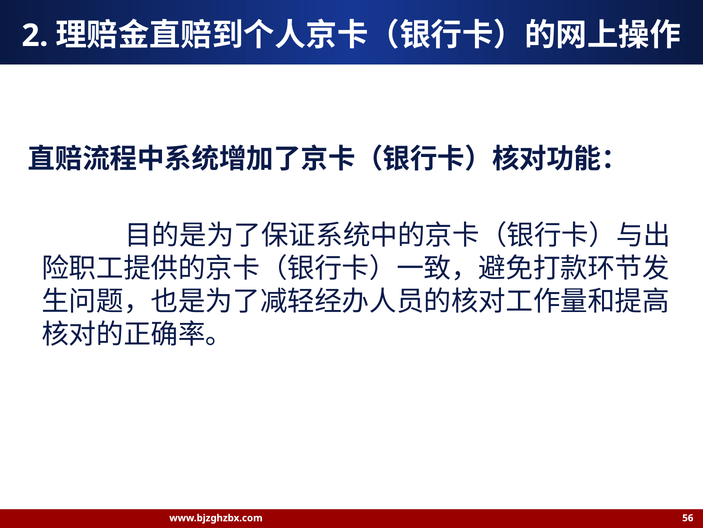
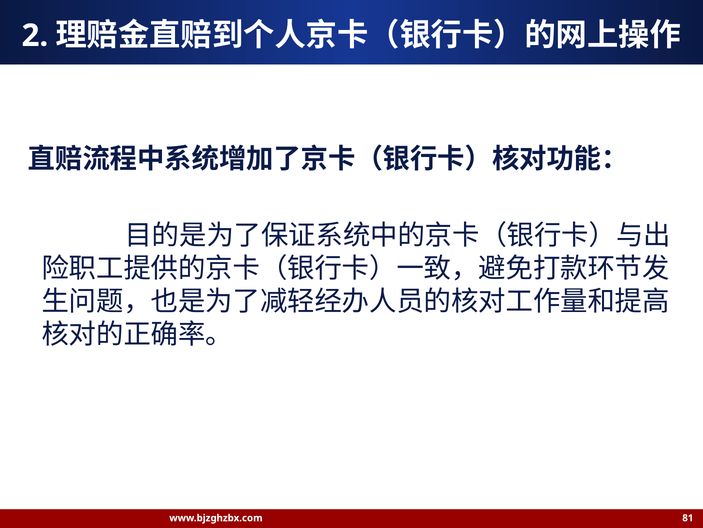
56: 56 -> 81
